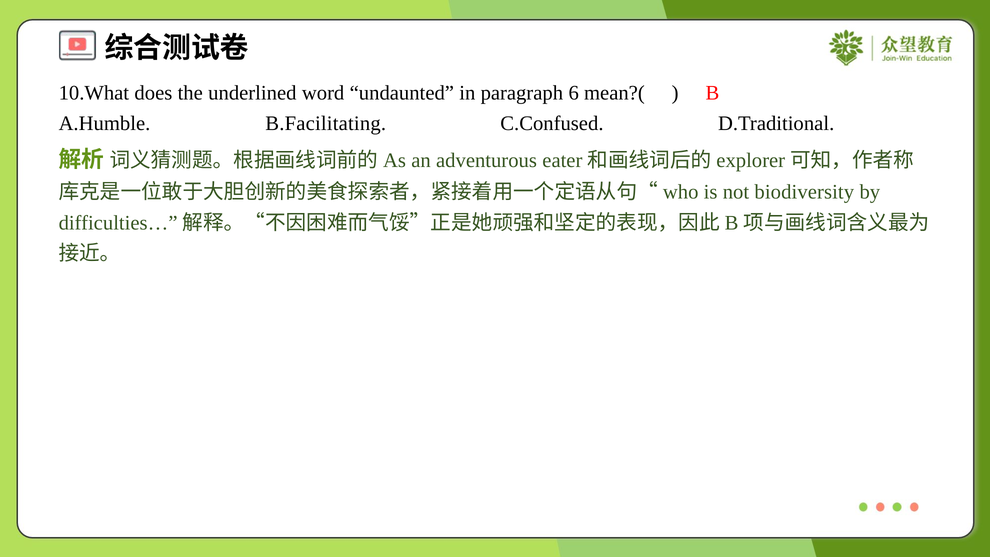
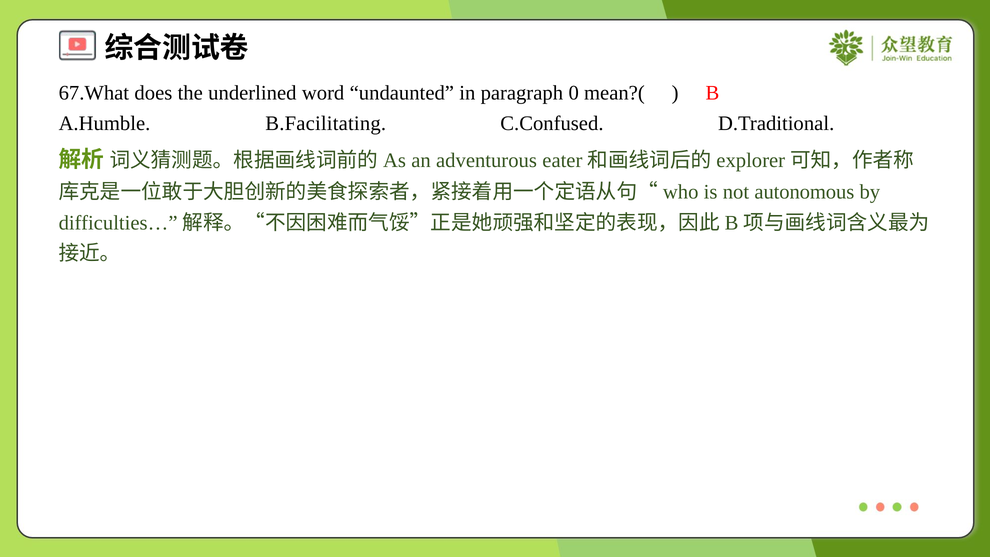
10.What: 10.What -> 67.What
6: 6 -> 0
biodiversity: biodiversity -> autonomous
